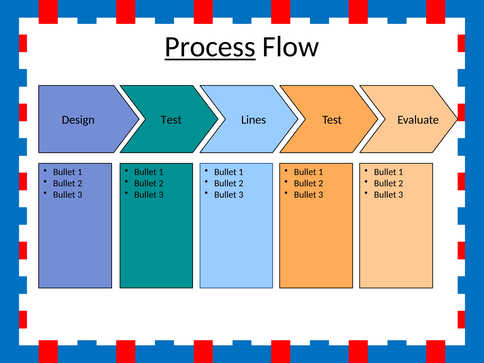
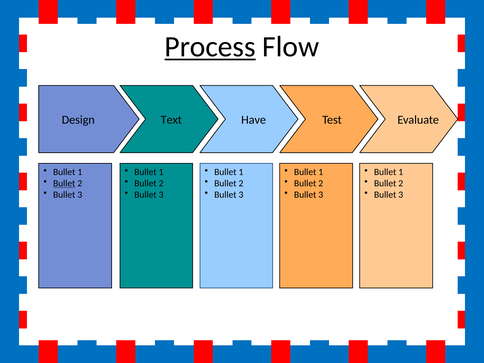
Lines: Lines -> Have
Test at (171, 120): Test -> Text
Bullet at (64, 183) underline: none -> present
